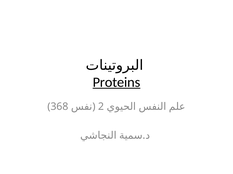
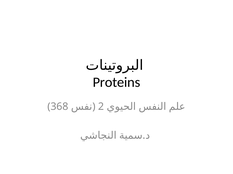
Proteins underline: present -> none
